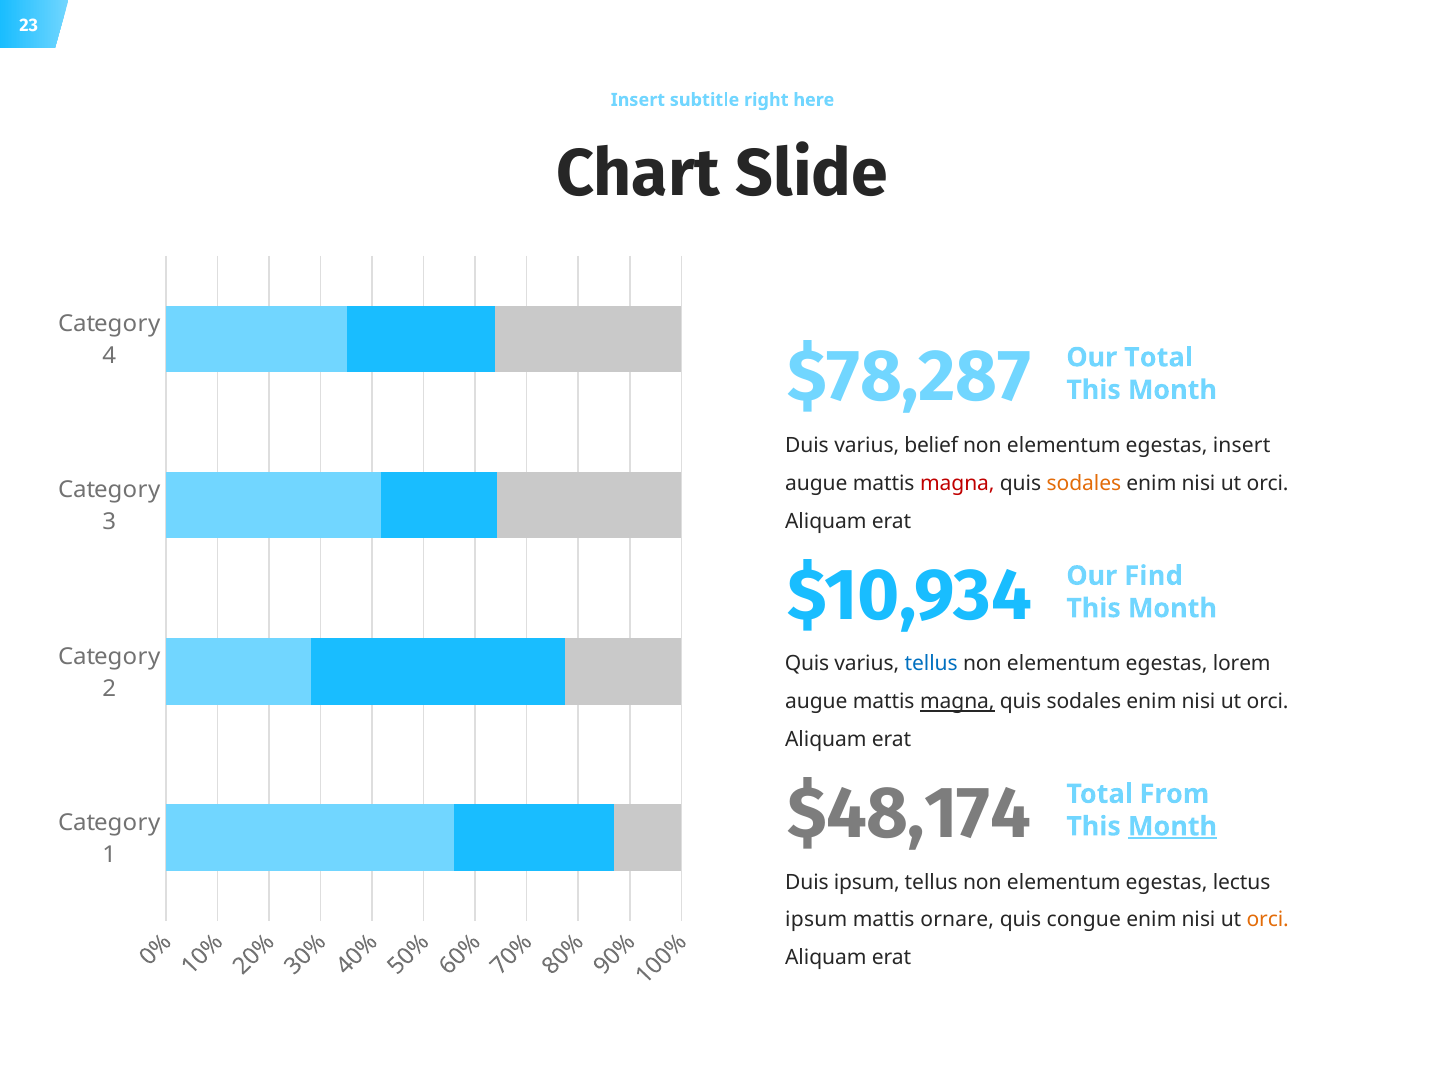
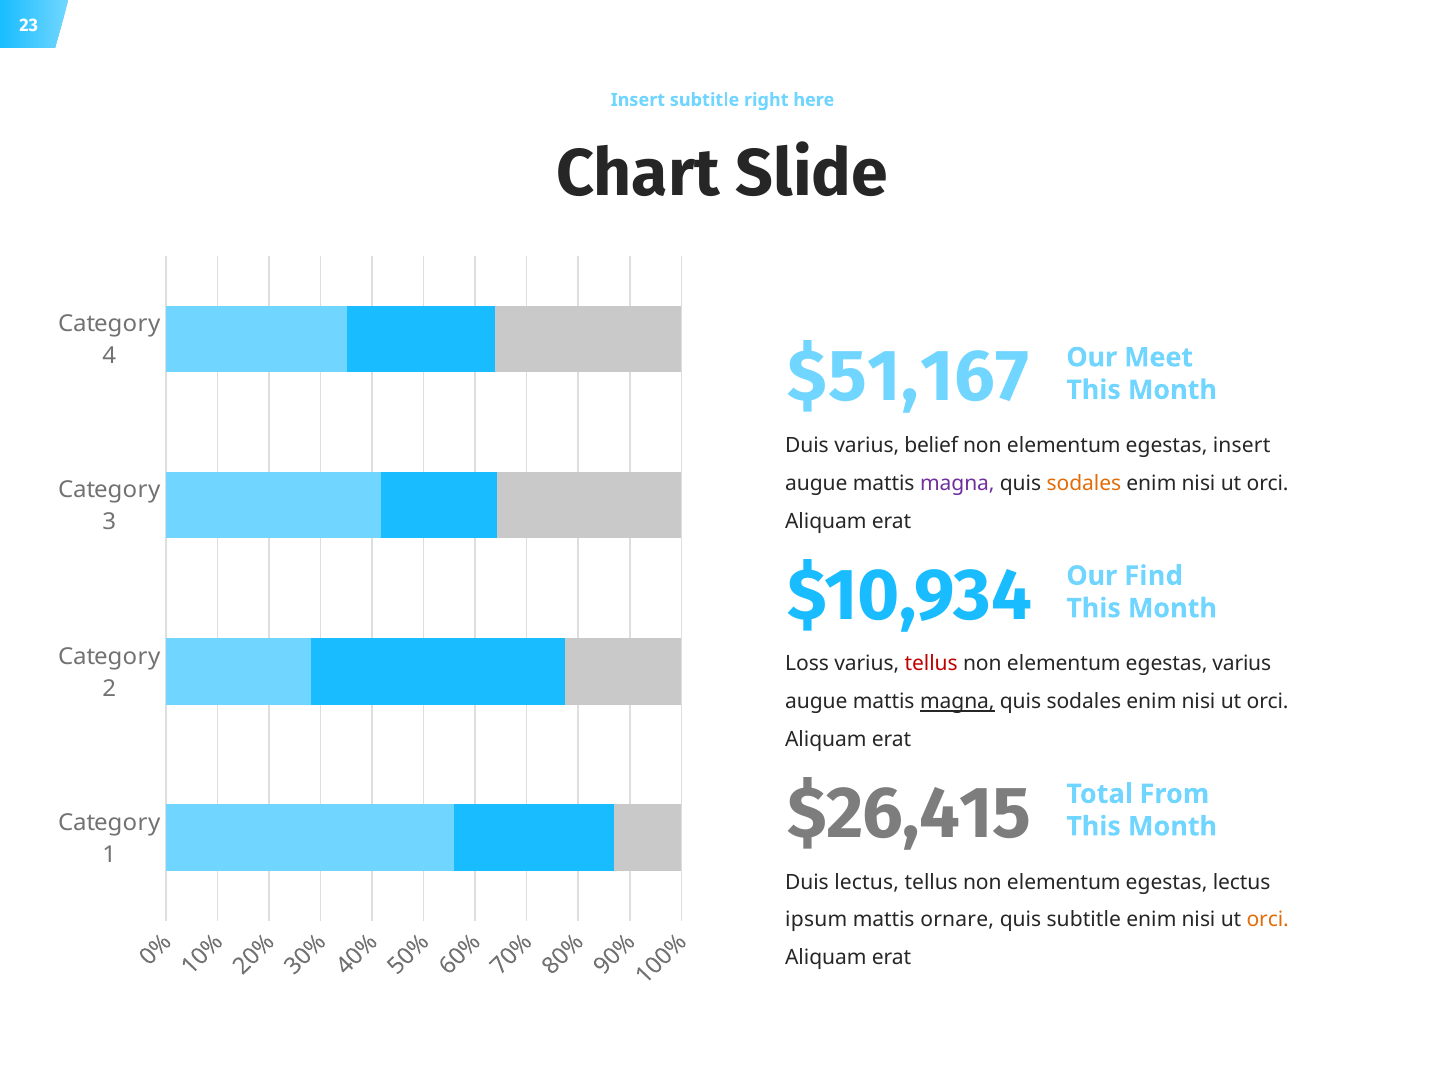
$78,287: $78,287 -> $51,167
Our Total: Total -> Meet
magna at (957, 483) colour: red -> purple
Quis at (807, 664): Quis -> Loss
tellus at (931, 664) colour: blue -> red
egestas lorem: lorem -> varius
$48,174: $48,174 -> $26,415
Month at (1173, 826) underline: present -> none
Duis ipsum: ipsum -> lectus
quis congue: congue -> subtitle
